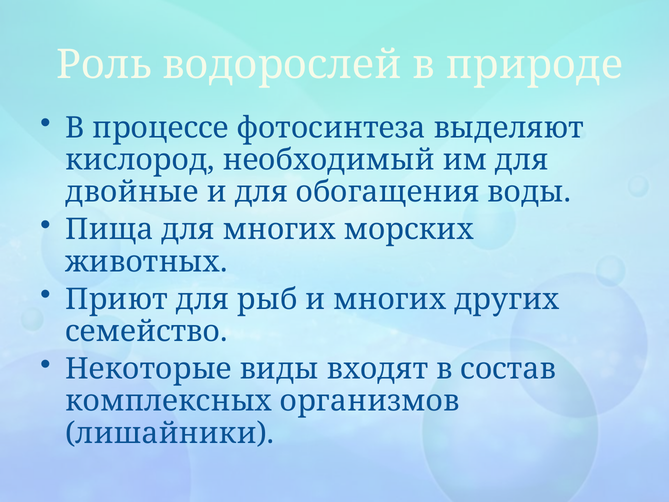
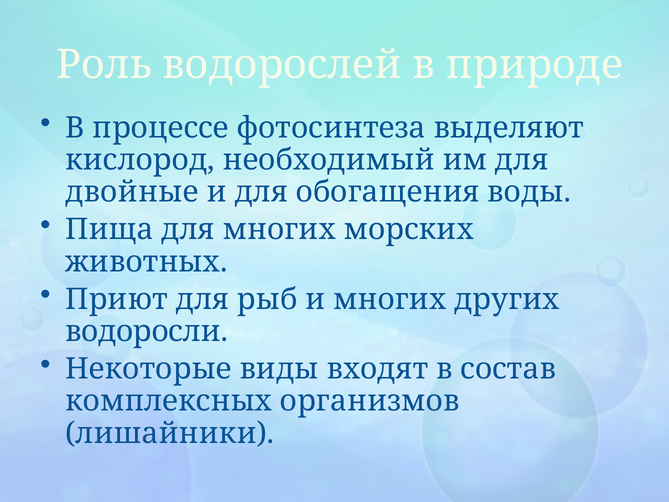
семейство: семейство -> водоросли
